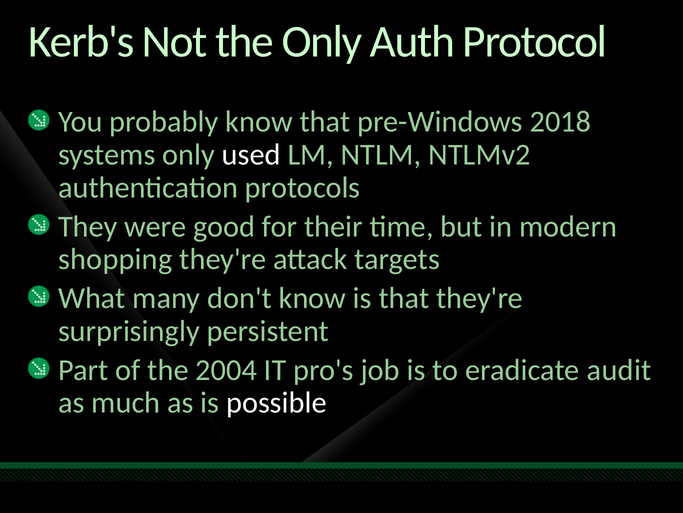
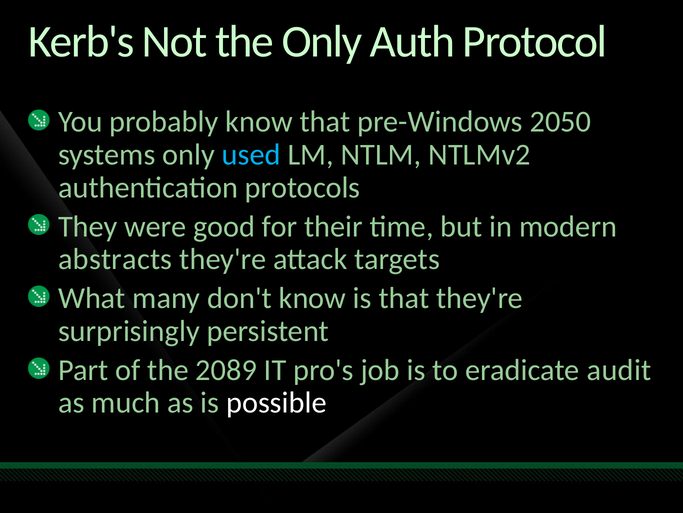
2018: 2018 -> 2050
used colour: white -> light blue
shopping: shopping -> abstracts
2004: 2004 -> 2089
